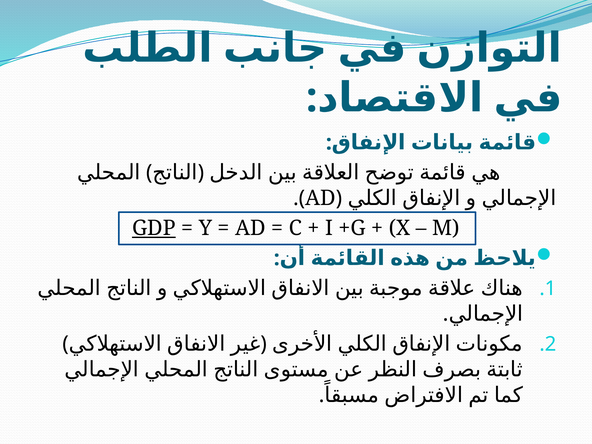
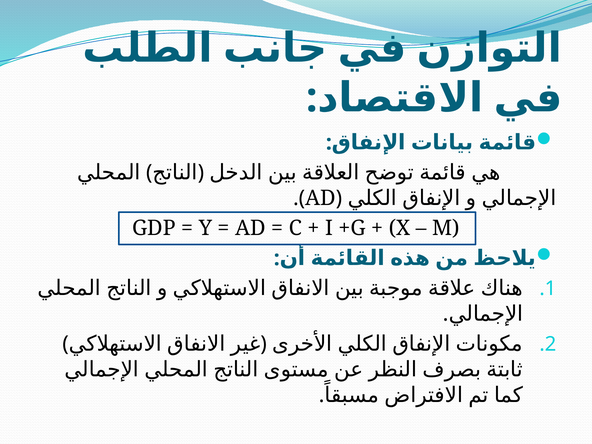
GDP underline: present -> none
